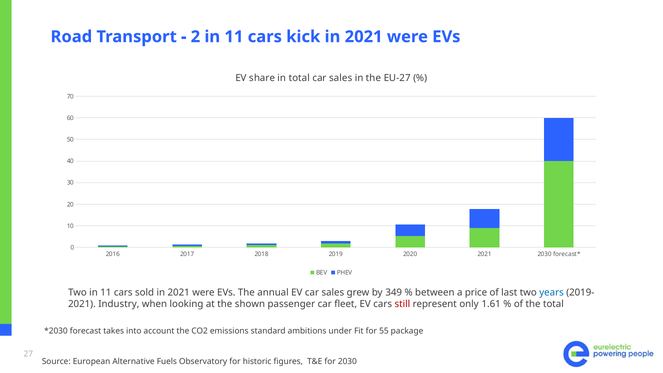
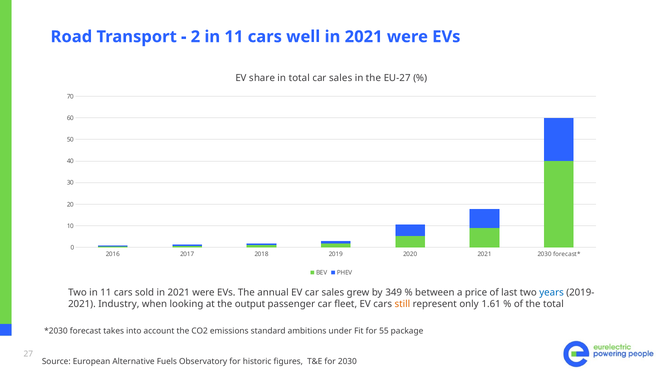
kick: kick -> well
shown: shown -> output
still colour: red -> orange
